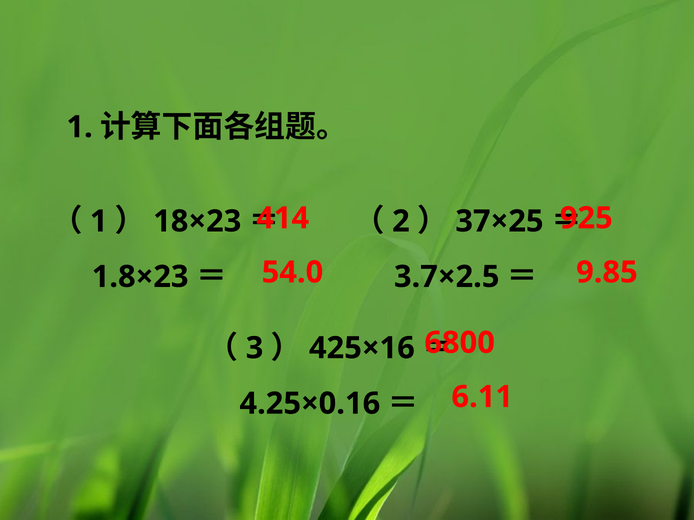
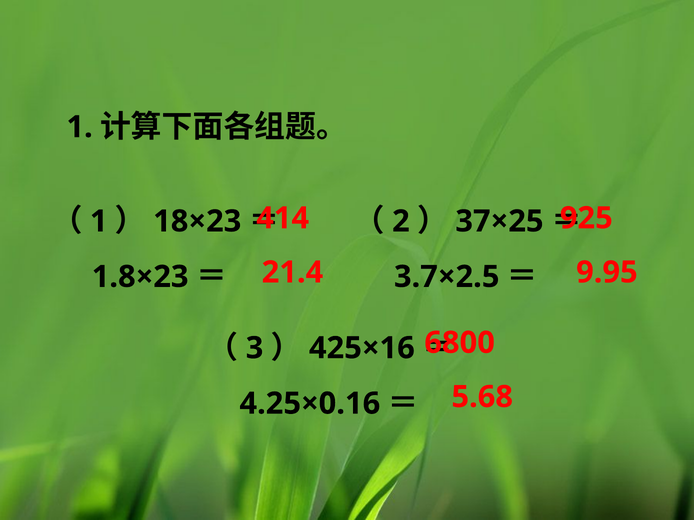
54.0: 54.0 -> 21.4
9.85: 9.85 -> 9.95
6.11: 6.11 -> 5.68
